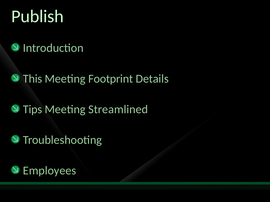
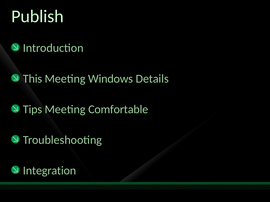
Footprint: Footprint -> Windows
Streamlined: Streamlined -> Comfortable
Employees: Employees -> Integration
